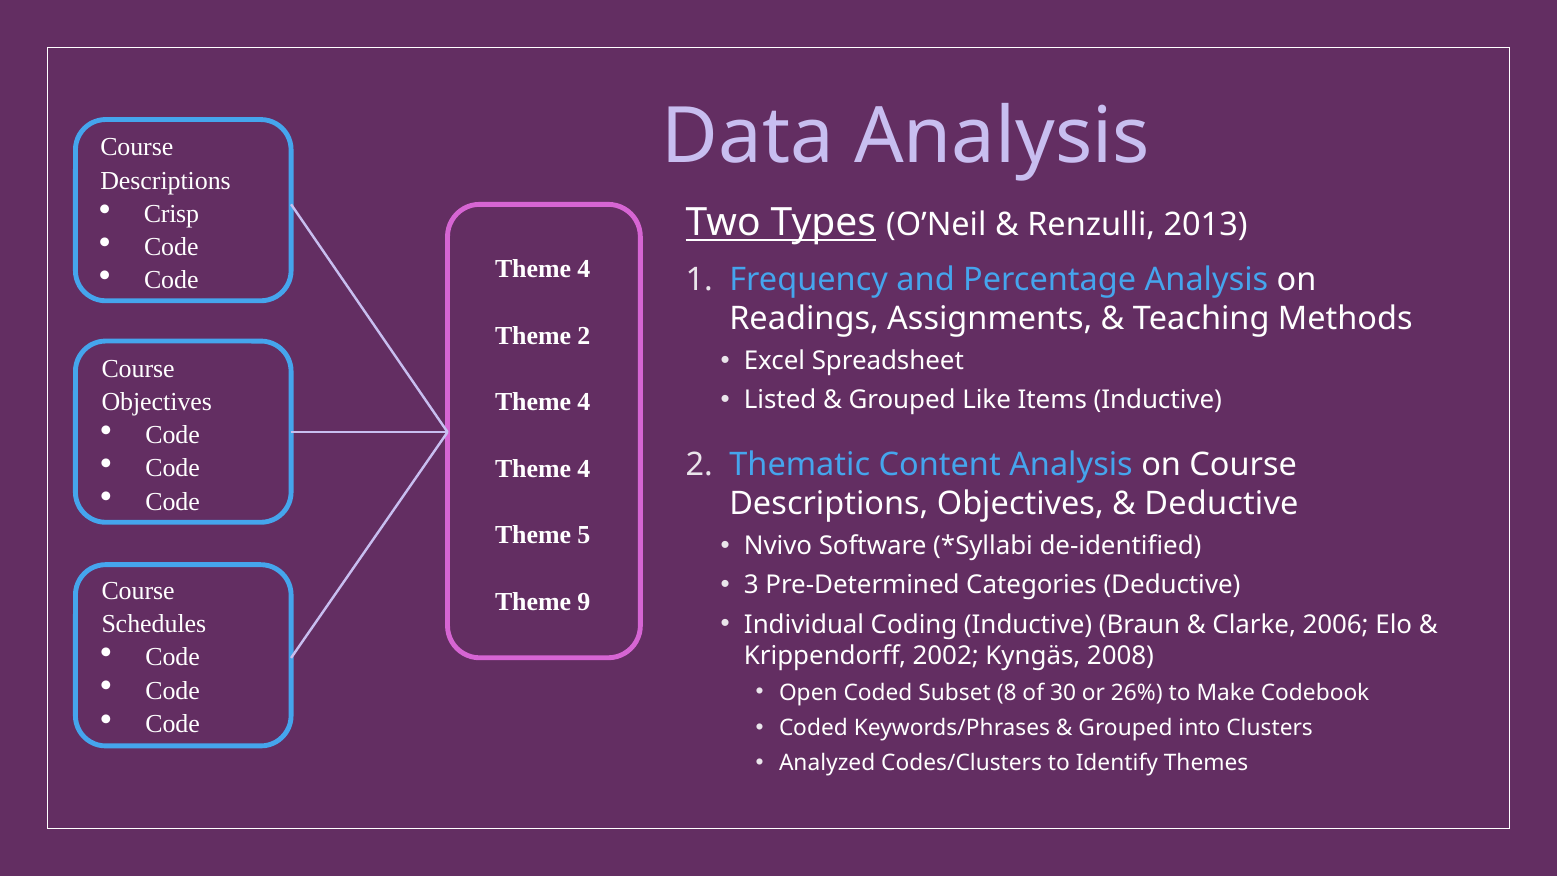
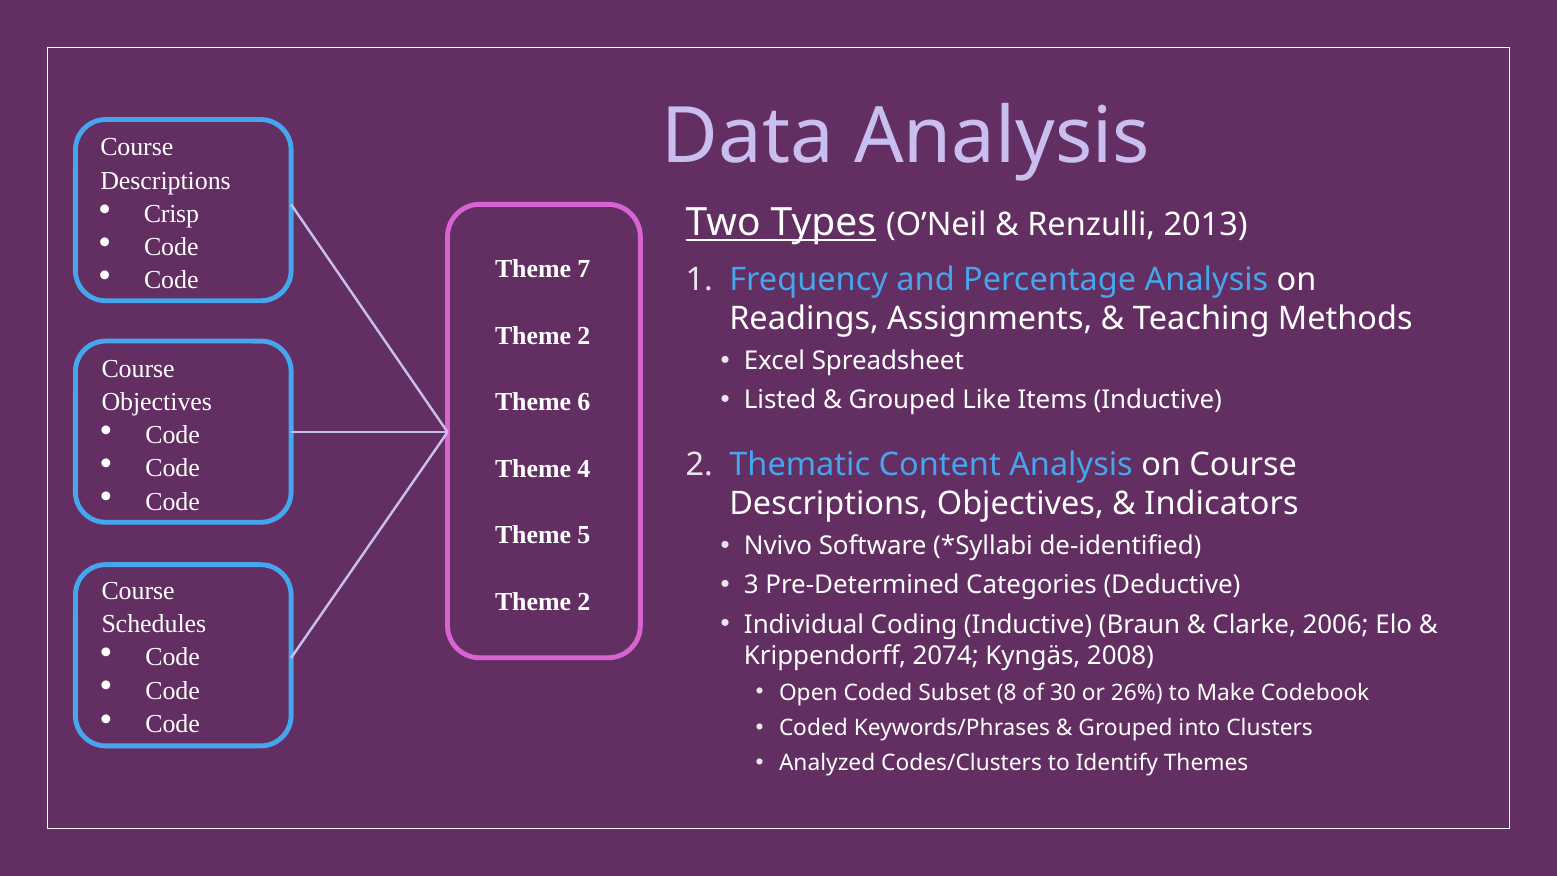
4 at (584, 269): 4 -> 7
4 at (584, 402): 4 -> 6
Deductive at (1222, 503): Deductive -> Indicators
9 at (584, 602): 9 -> 2
2002: 2002 -> 2074
